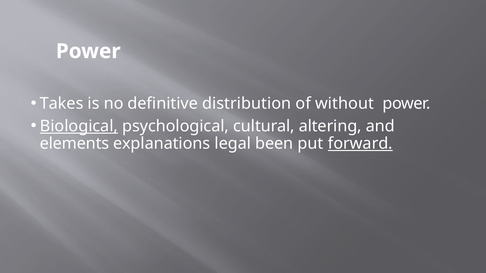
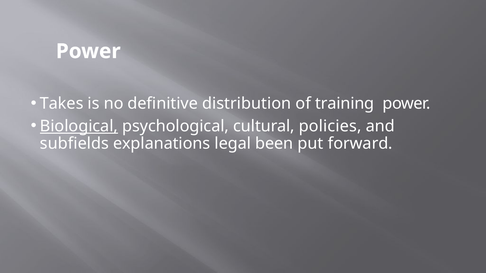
without: without -> training
altering: altering -> policies
elements: elements -> subfields
forward underline: present -> none
